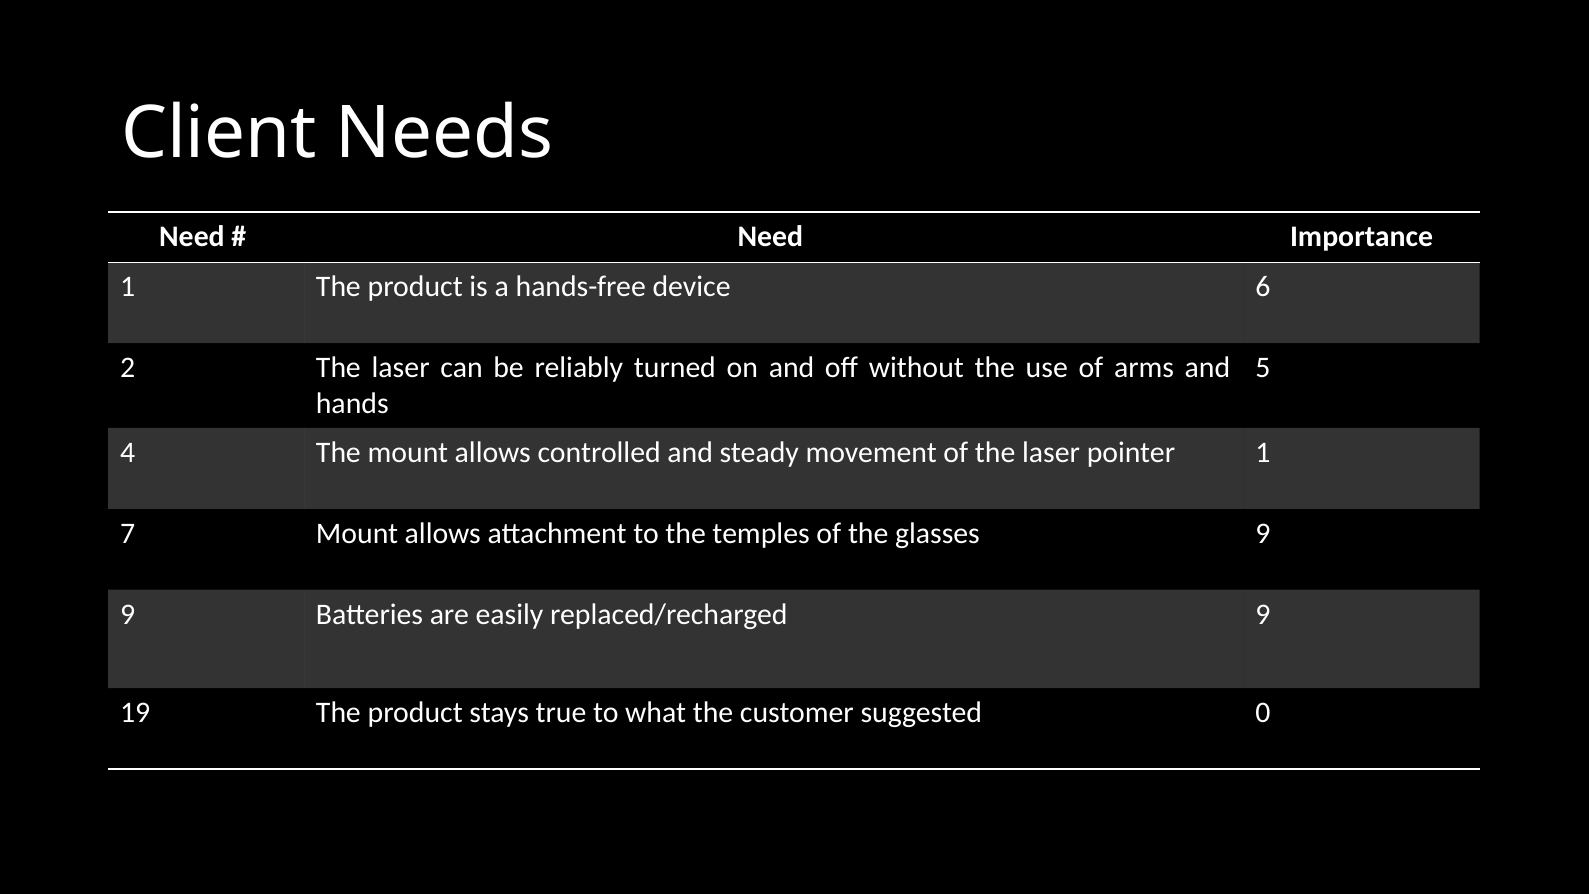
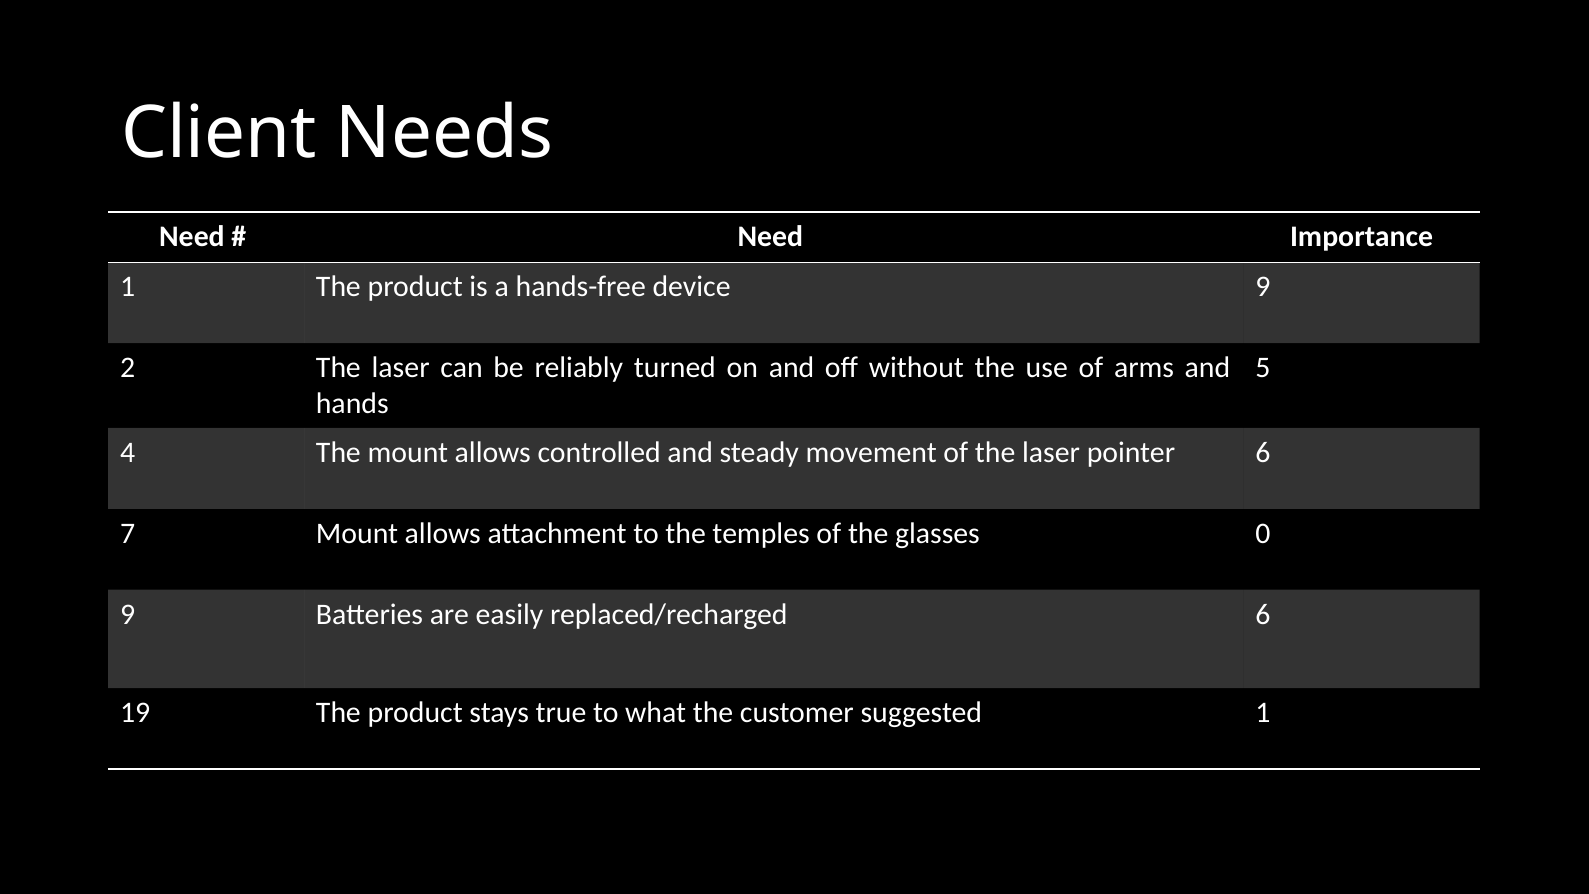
device 6: 6 -> 9
pointer 1: 1 -> 6
glasses 9: 9 -> 0
replaced/recharged 9: 9 -> 6
suggested 0: 0 -> 1
